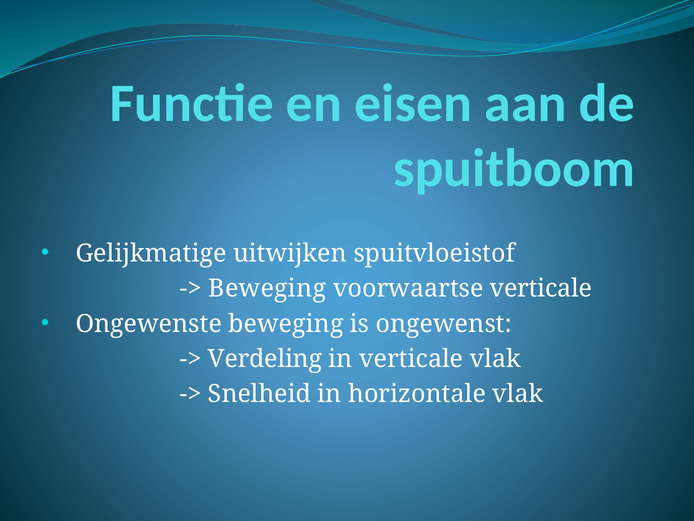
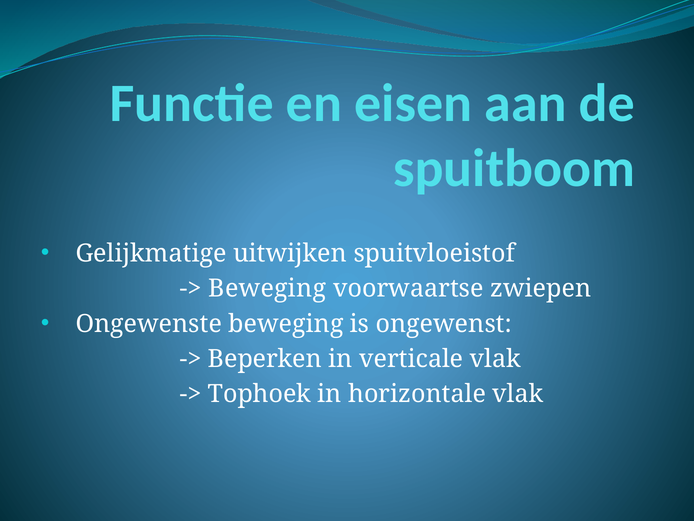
voorwaartse verticale: verticale -> zwiepen
Verdeling: Verdeling -> Beperken
Snelheid: Snelheid -> Tophoek
